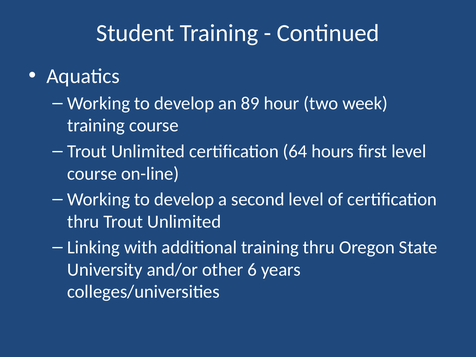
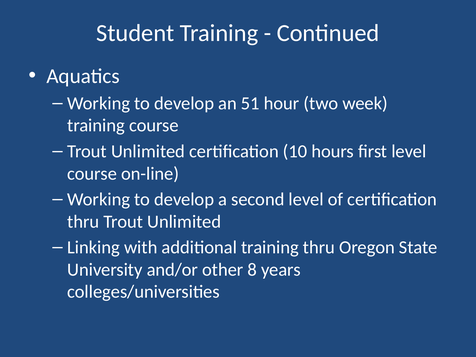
89: 89 -> 51
64: 64 -> 10
6: 6 -> 8
